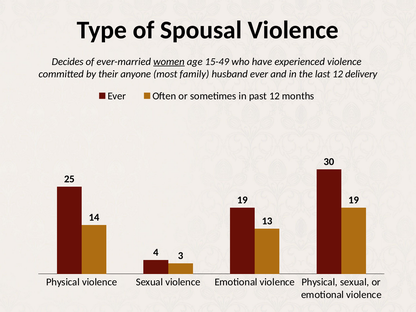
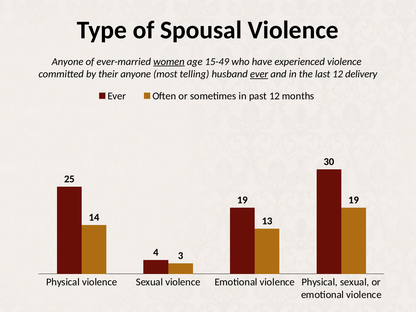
Decides at (68, 62): Decides -> Anyone
family: family -> telling
ever at (259, 74) underline: none -> present
